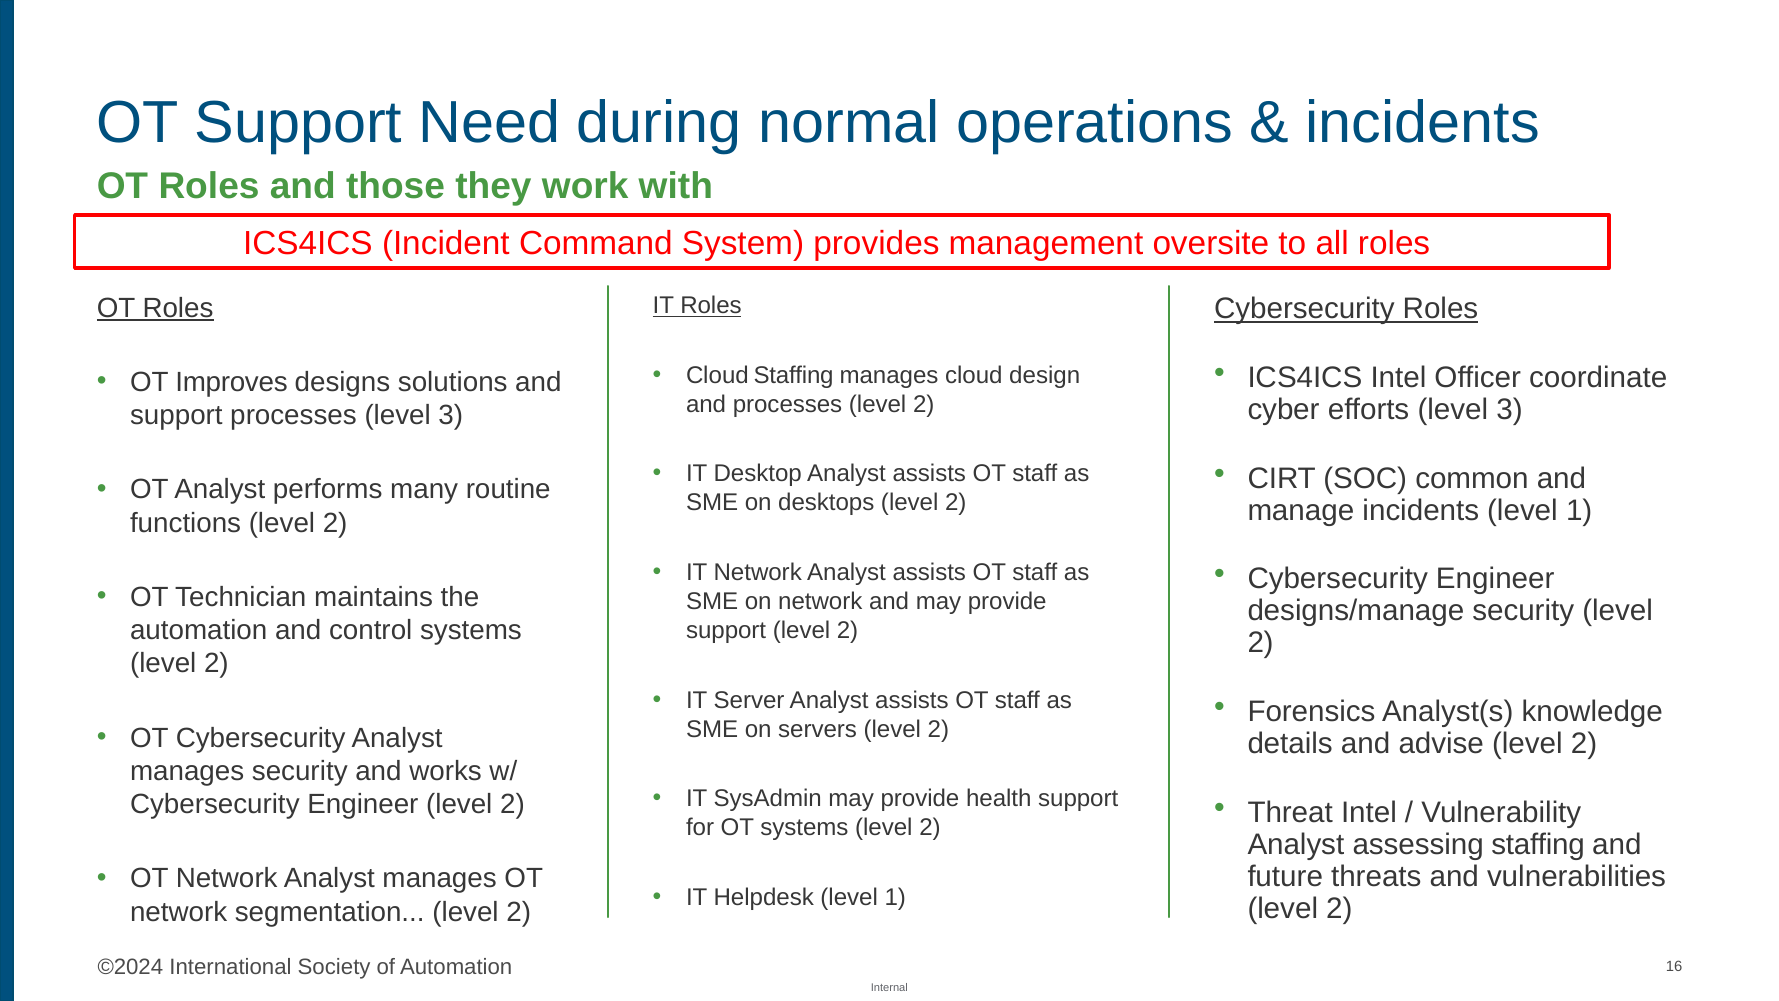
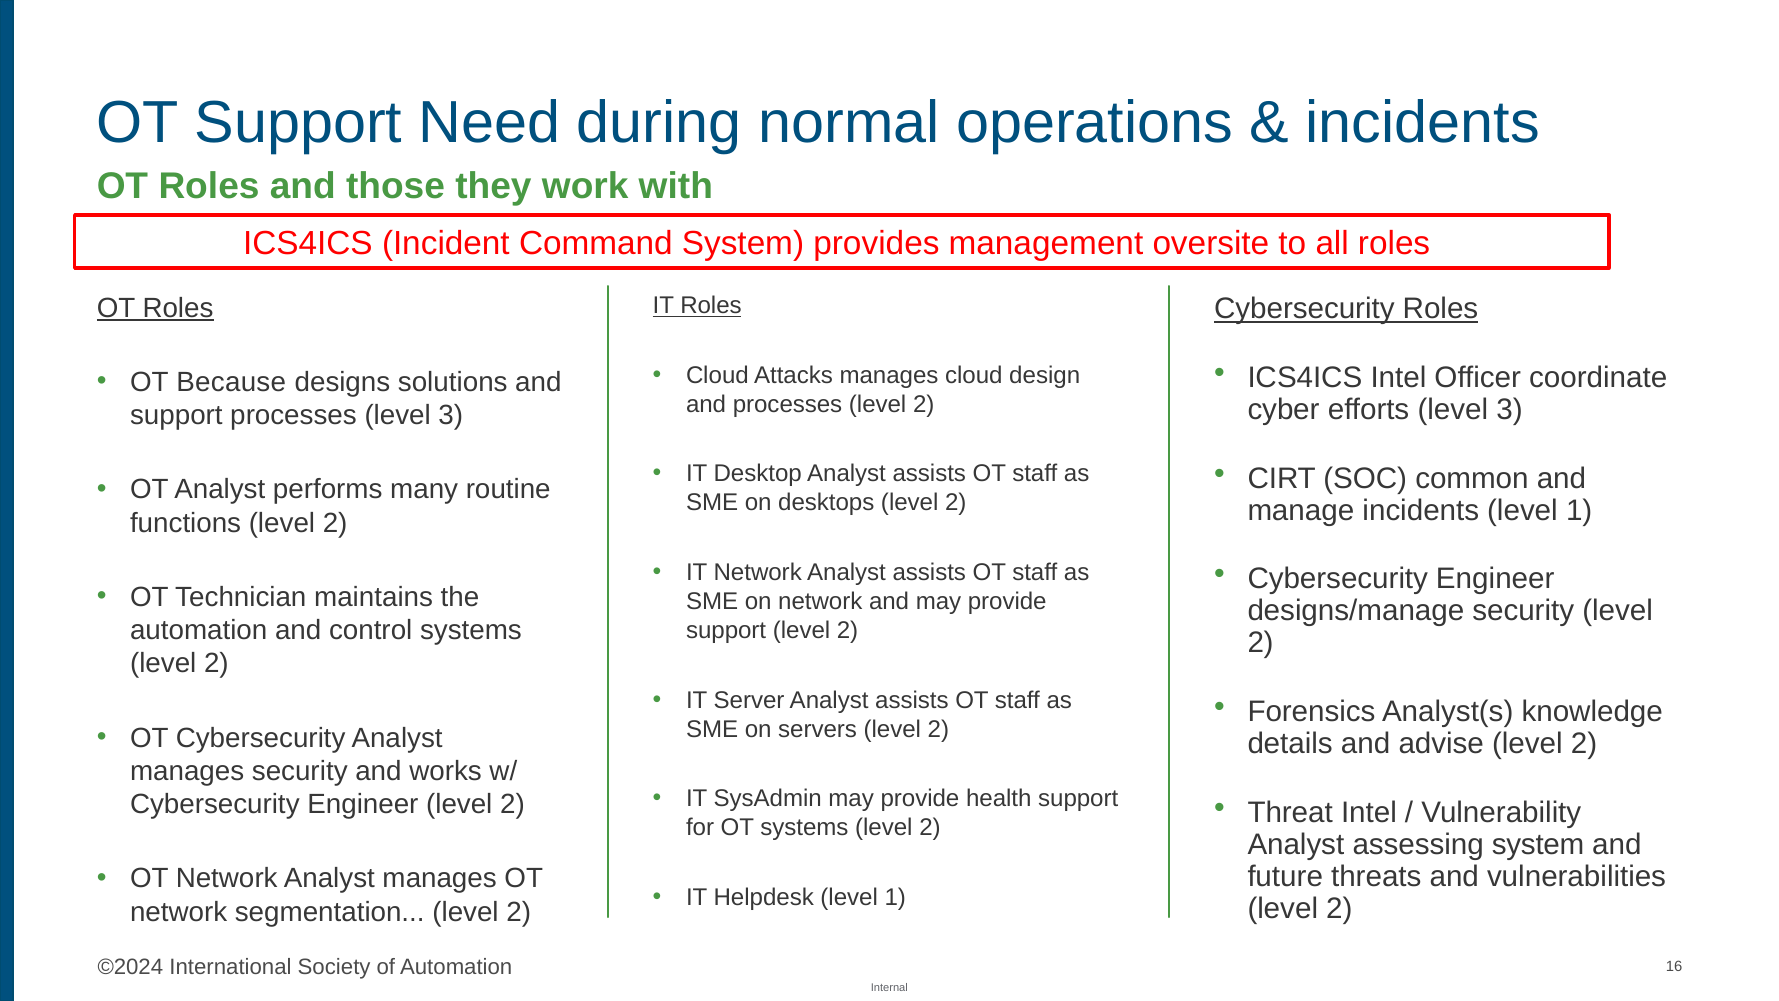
Cloud Staffing: Staffing -> Attacks
Improves: Improves -> Because
assessing staffing: staffing -> system
